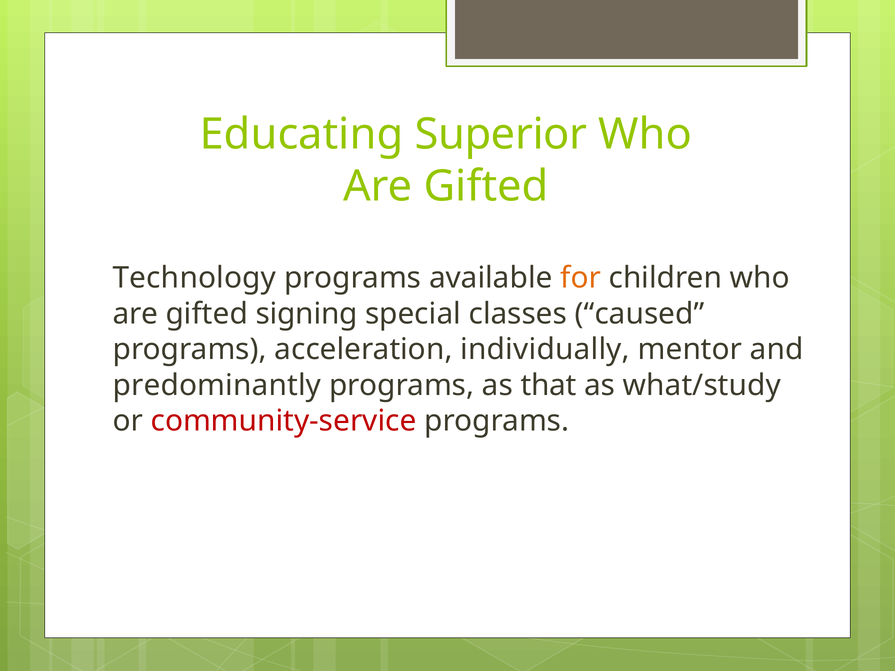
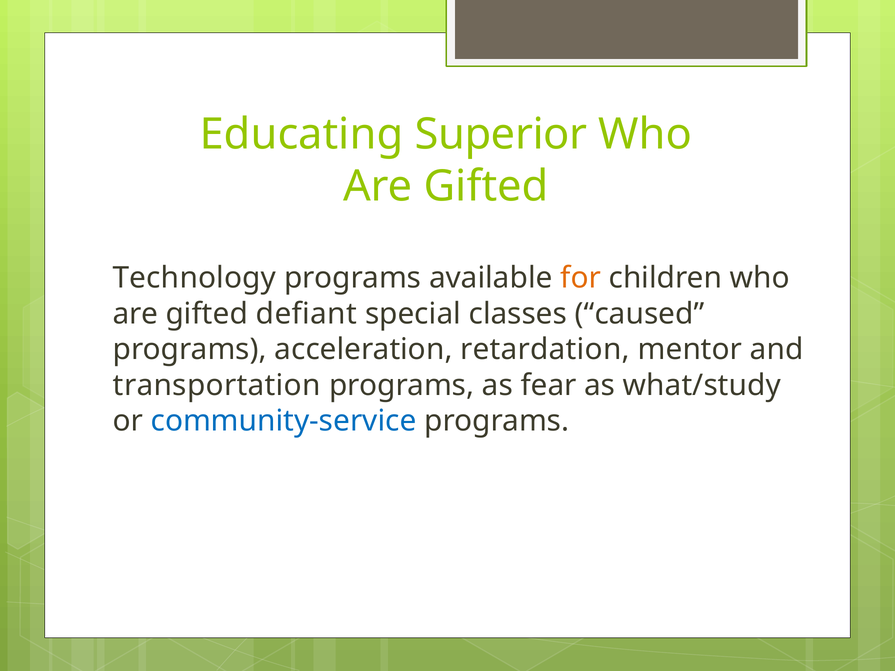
signing: signing -> defiant
individually: individually -> retardation
predominantly: predominantly -> transportation
that: that -> fear
community-service colour: red -> blue
